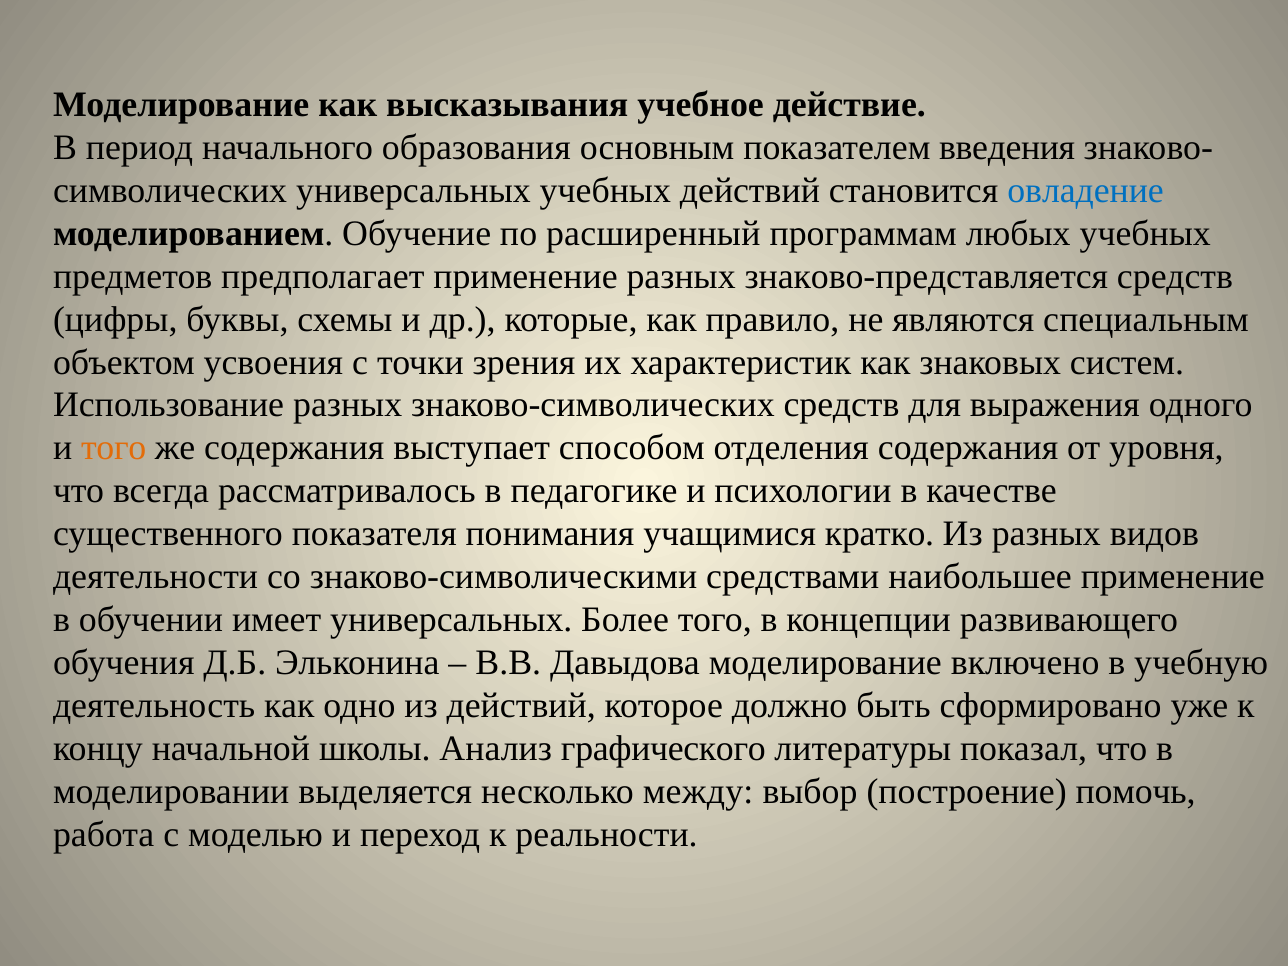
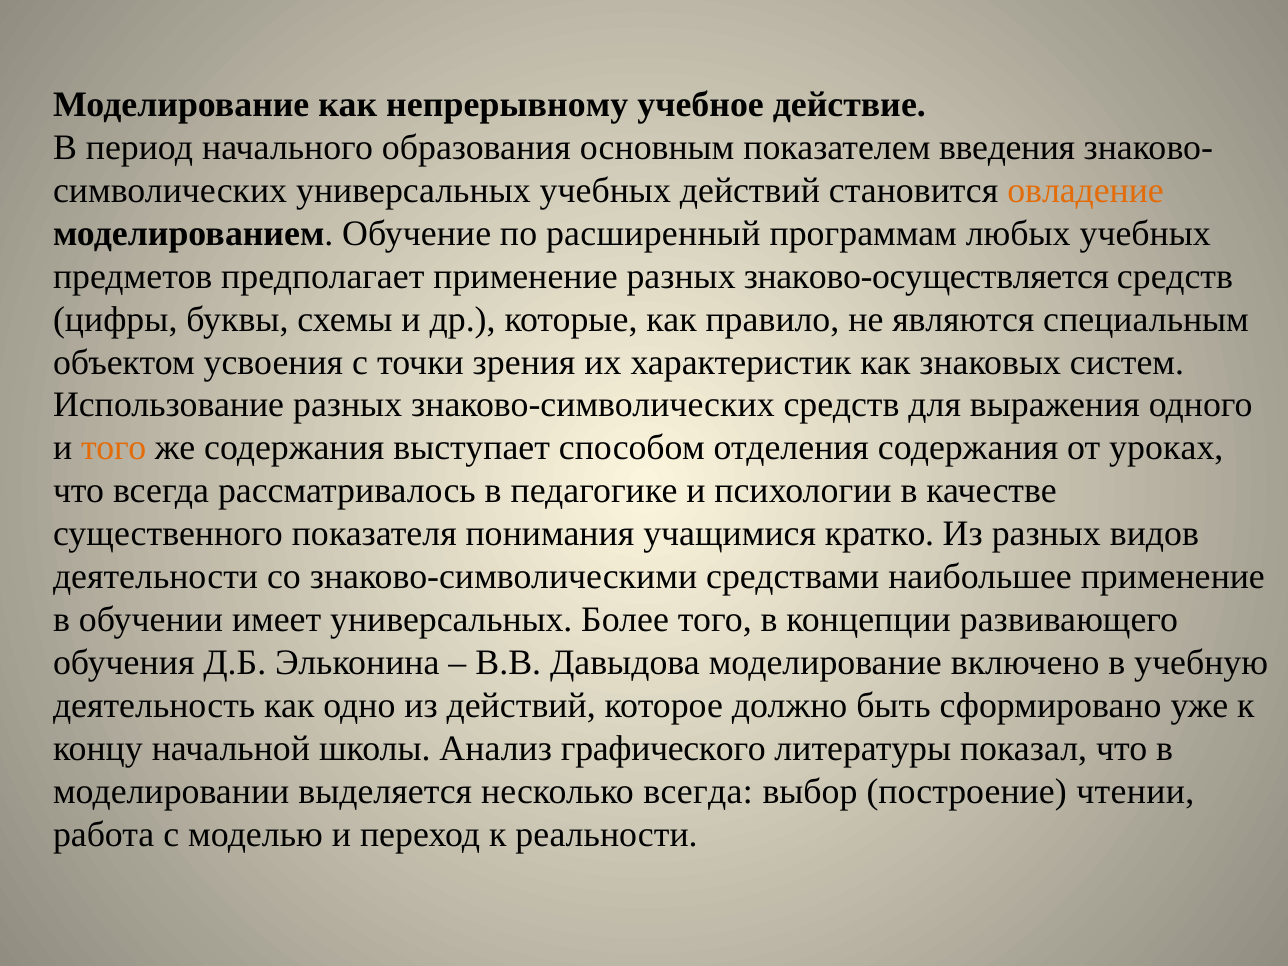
высказывания: высказывания -> непрерывному
овладение colour: blue -> orange
знаково-представляется: знаково-представляется -> знаково-осуществляется
уровня: уровня -> уроках
несколько между: между -> всегда
помочь: помочь -> чтении
